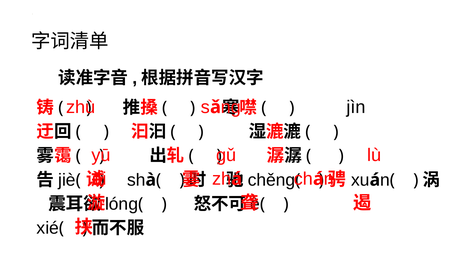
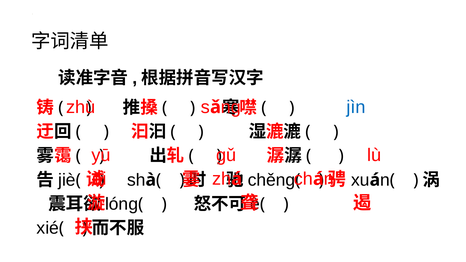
jìn colour: black -> blue
